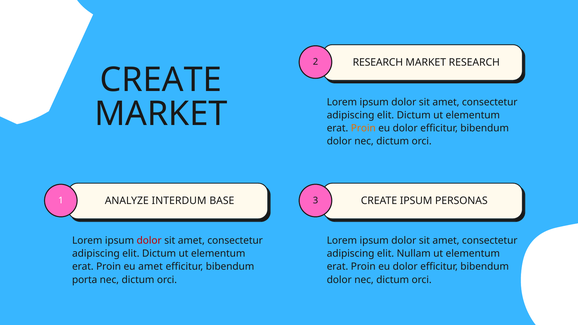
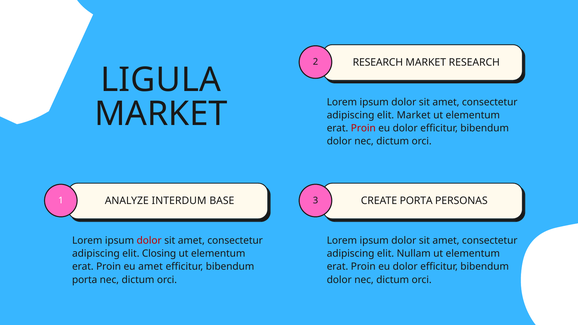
CREATE at (161, 80): CREATE -> LIGULA
Dictum at (414, 115): Dictum -> Market
Proin at (363, 128) colour: orange -> red
CREATE IPSUM: IPSUM -> PORTA
Dictum at (159, 254): Dictum -> Closing
